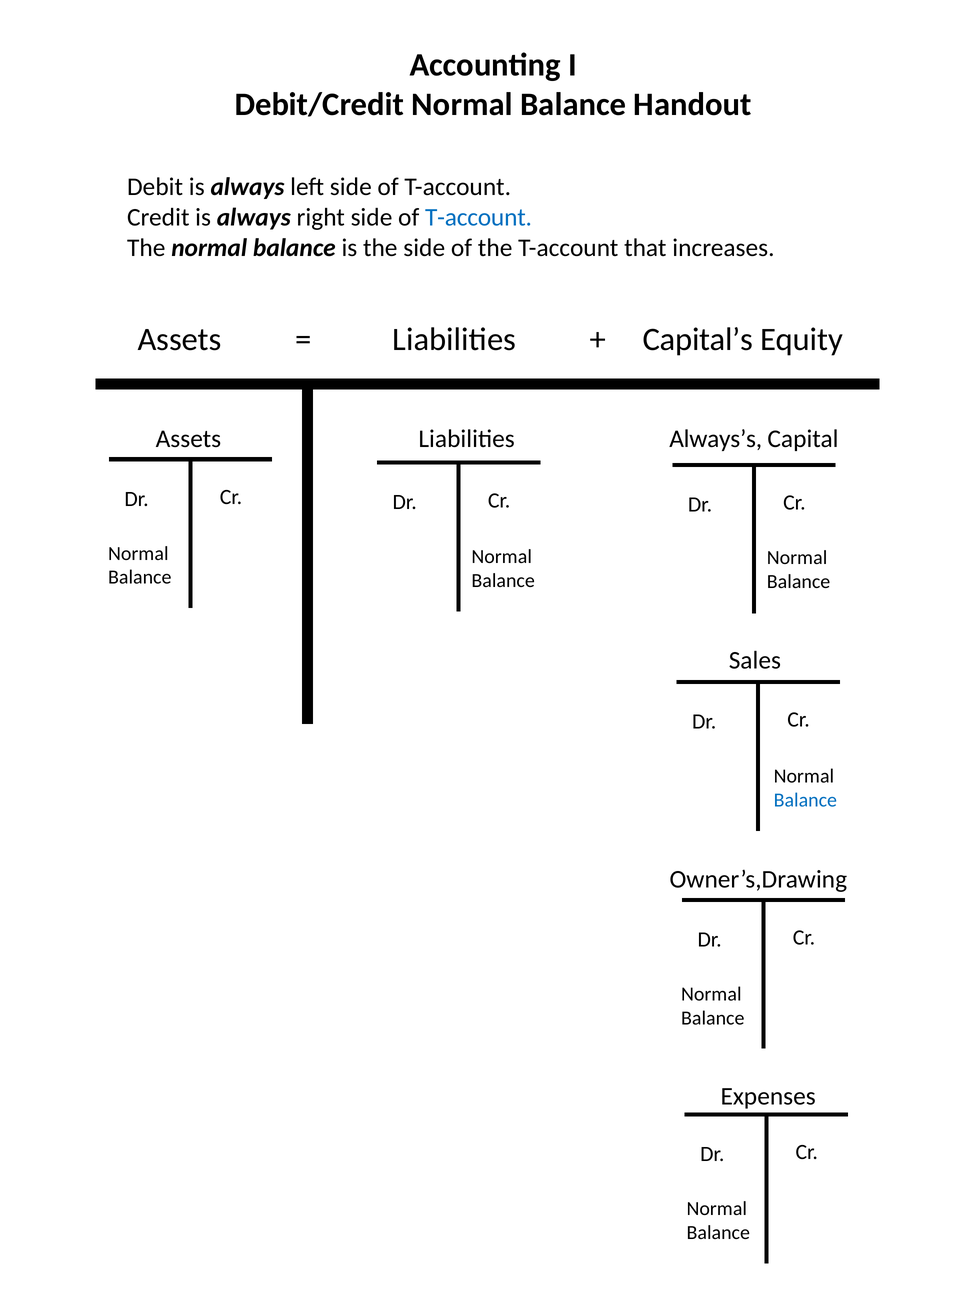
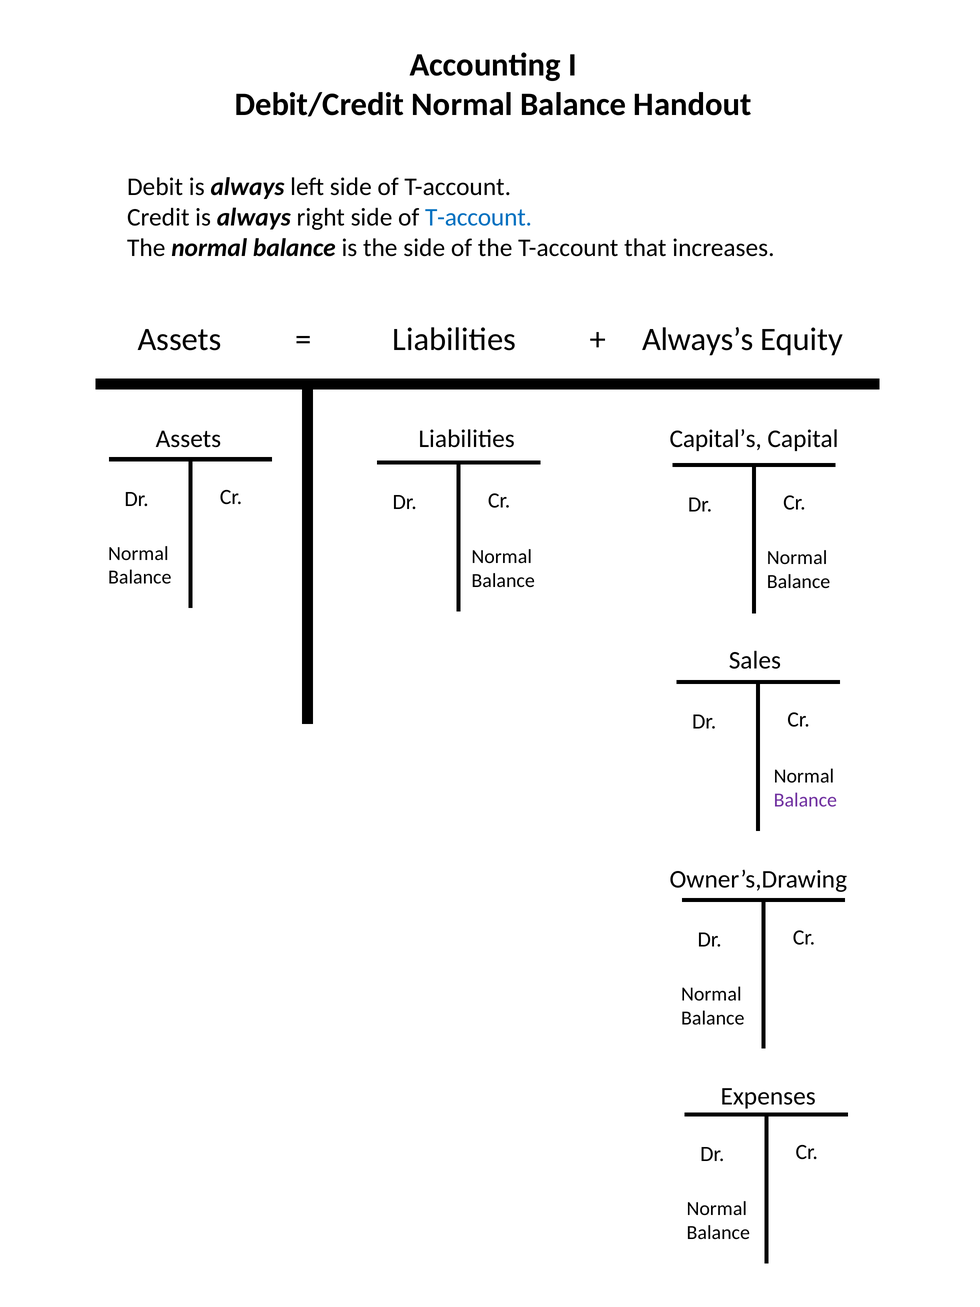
Capital’s: Capital’s -> Always’s
Always’s: Always’s -> Capital’s
Balance at (805, 800) colour: blue -> purple
